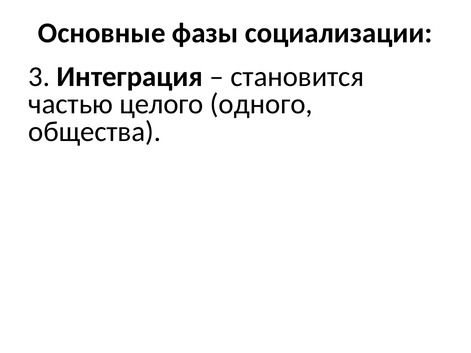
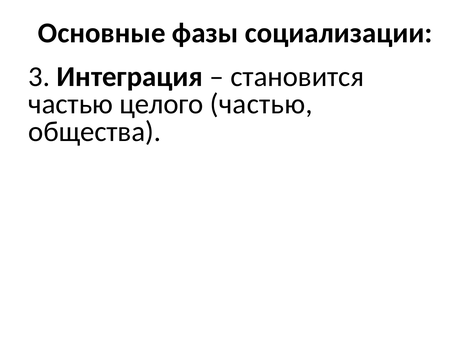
целого одного: одного -> частью
